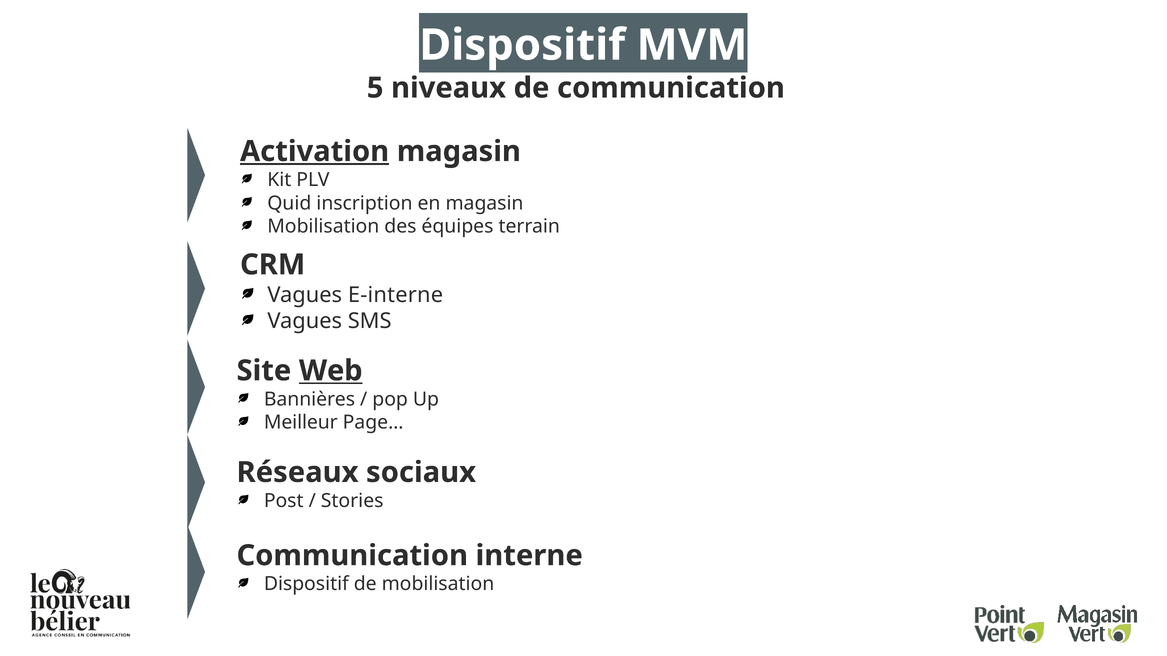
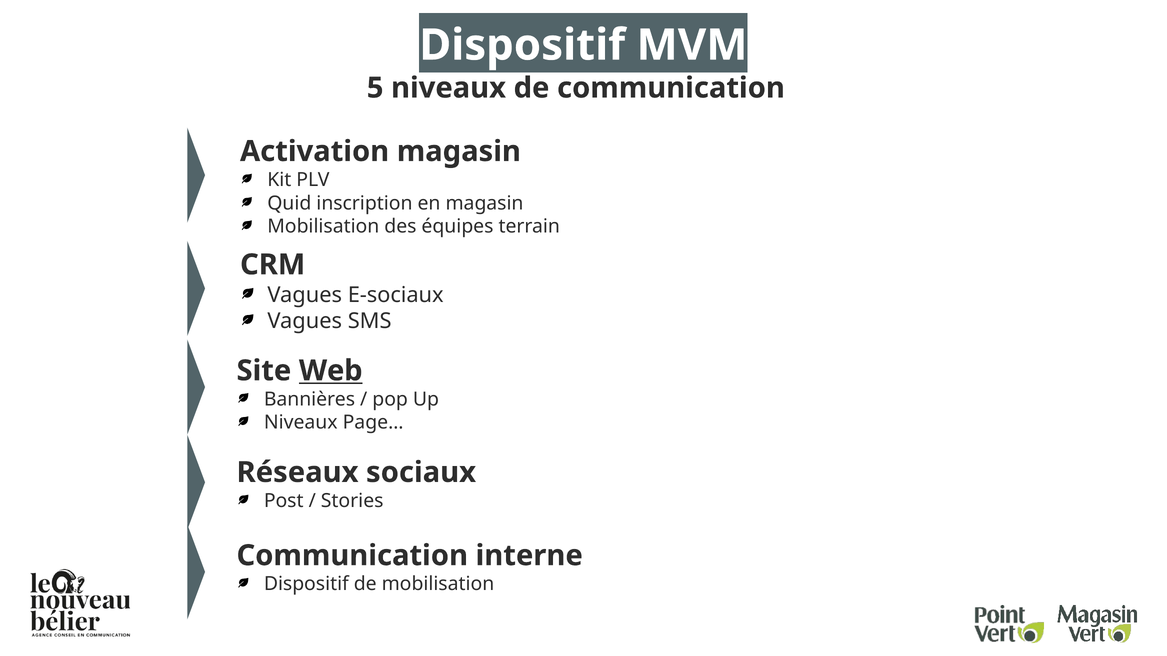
Activation underline: present -> none
E-interne: E-interne -> E-sociaux
Meilleur at (301, 423): Meilleur -> Niveaux
